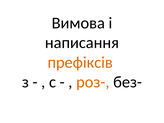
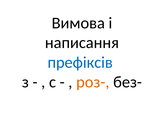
префіксів colour: orange -> blue
